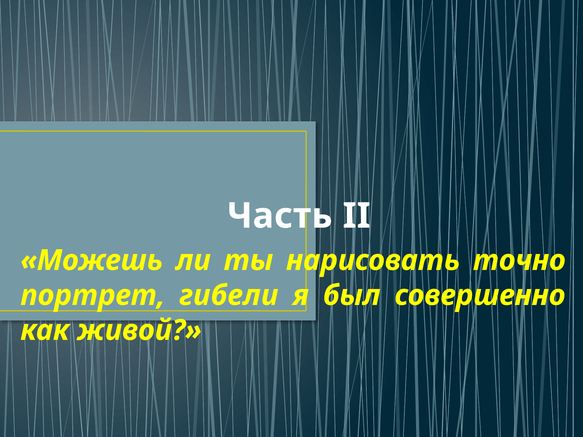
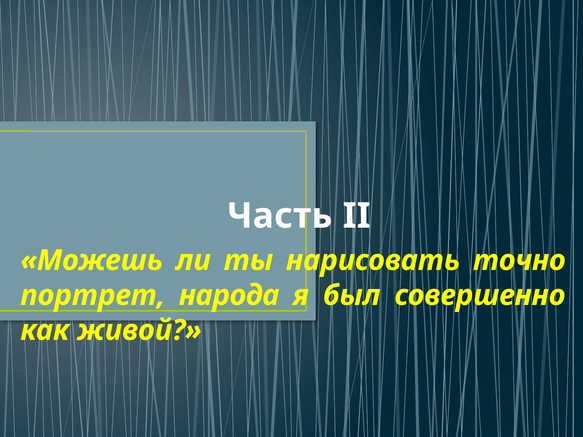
гибели: гибели -> народа
